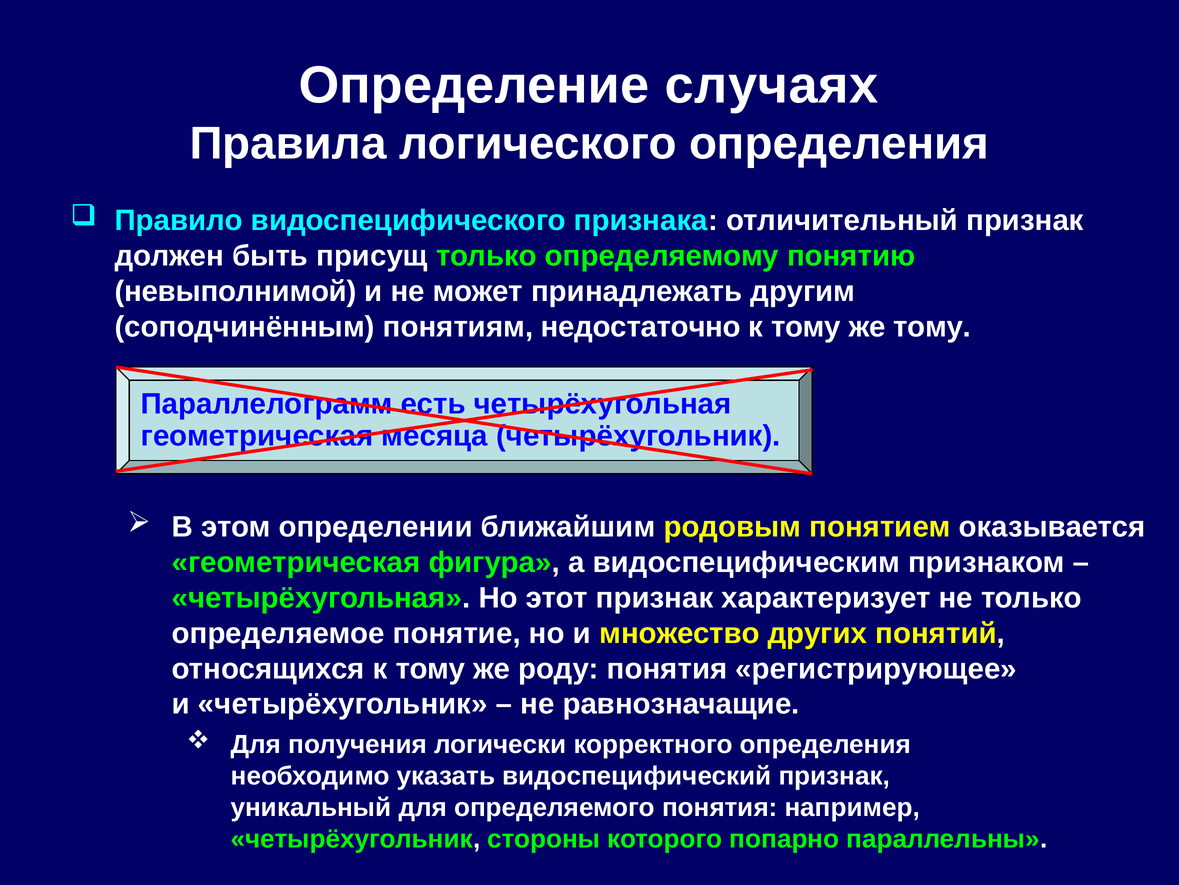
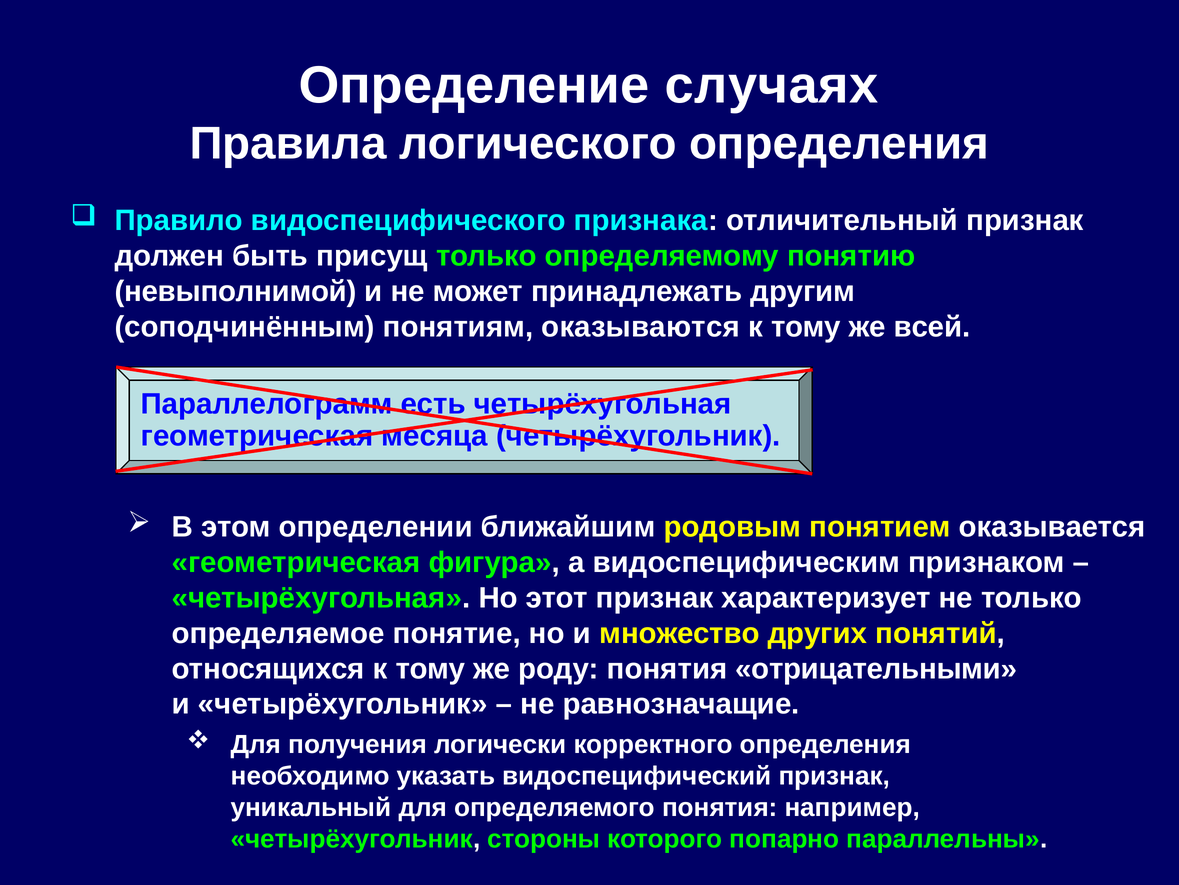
недостаточно: недостаточно -> оказываются
же тому: тому -> всей
регистрирующее: регистрирующее -> отрицательными
